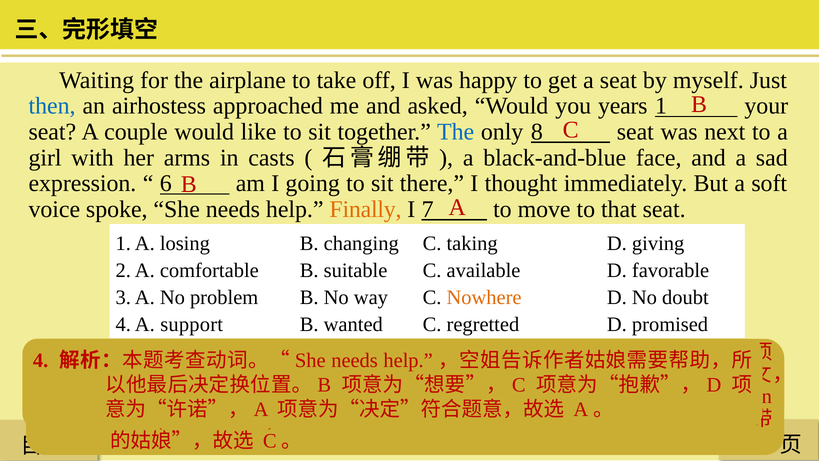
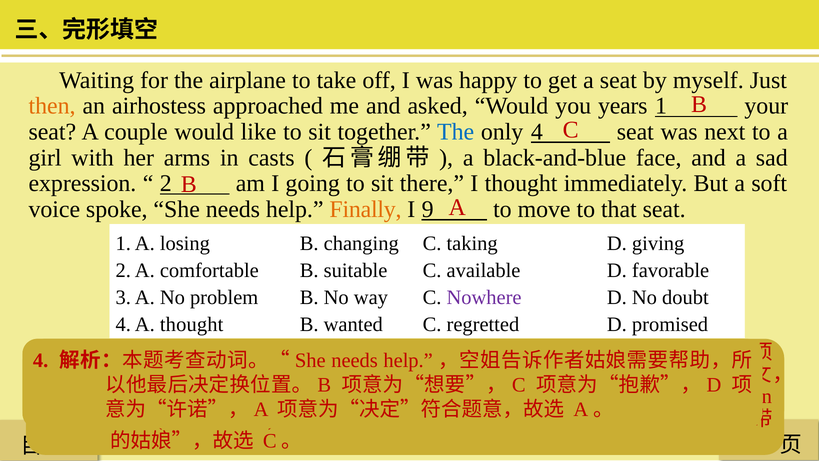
then colour: blue -> orange
only 8: 8 -> 4
6 at (166, 183): 6 -> 2
7: 7 -> 9
Nowhere colour: orange -> purple
A support: support -> thought
